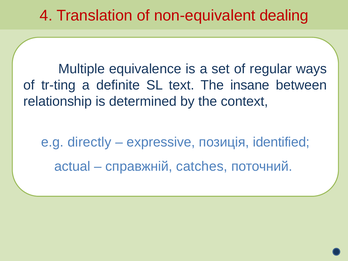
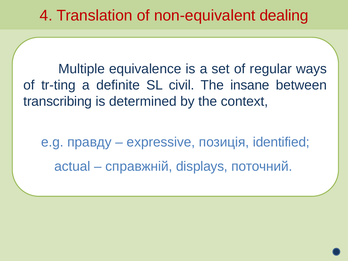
text: text -> civil
relationship: relationship -> transcribing
directly: directly -> правду
catches: catches -> displays
